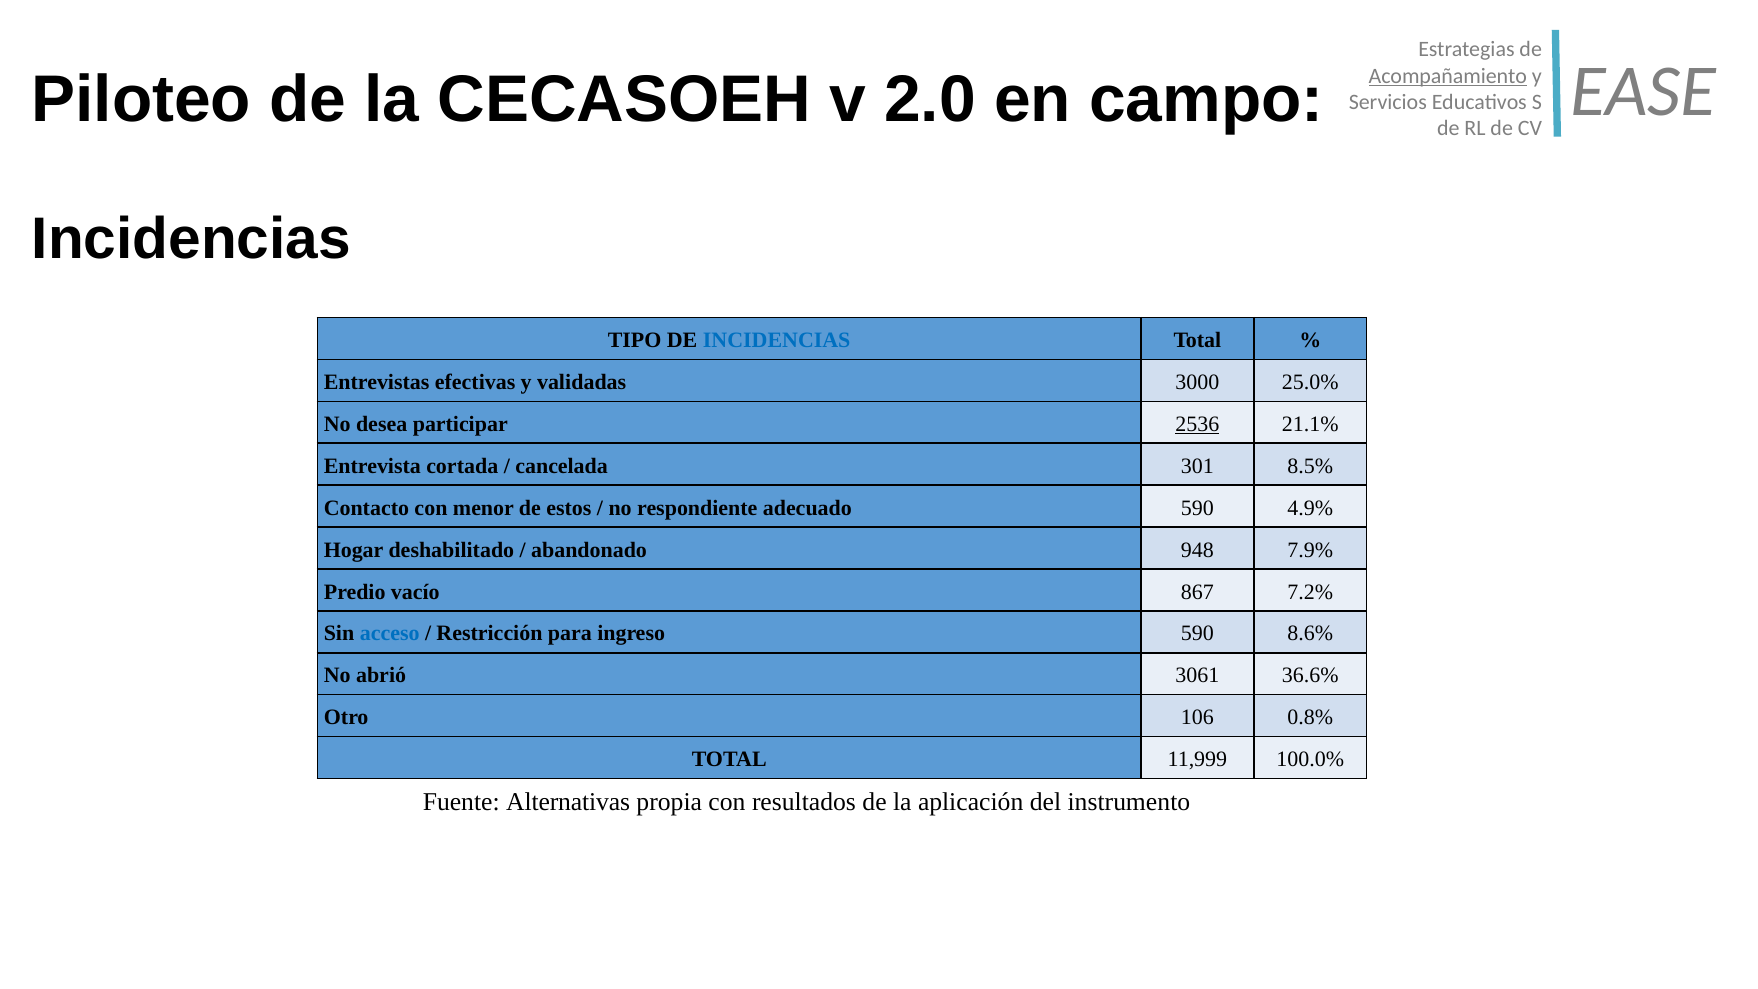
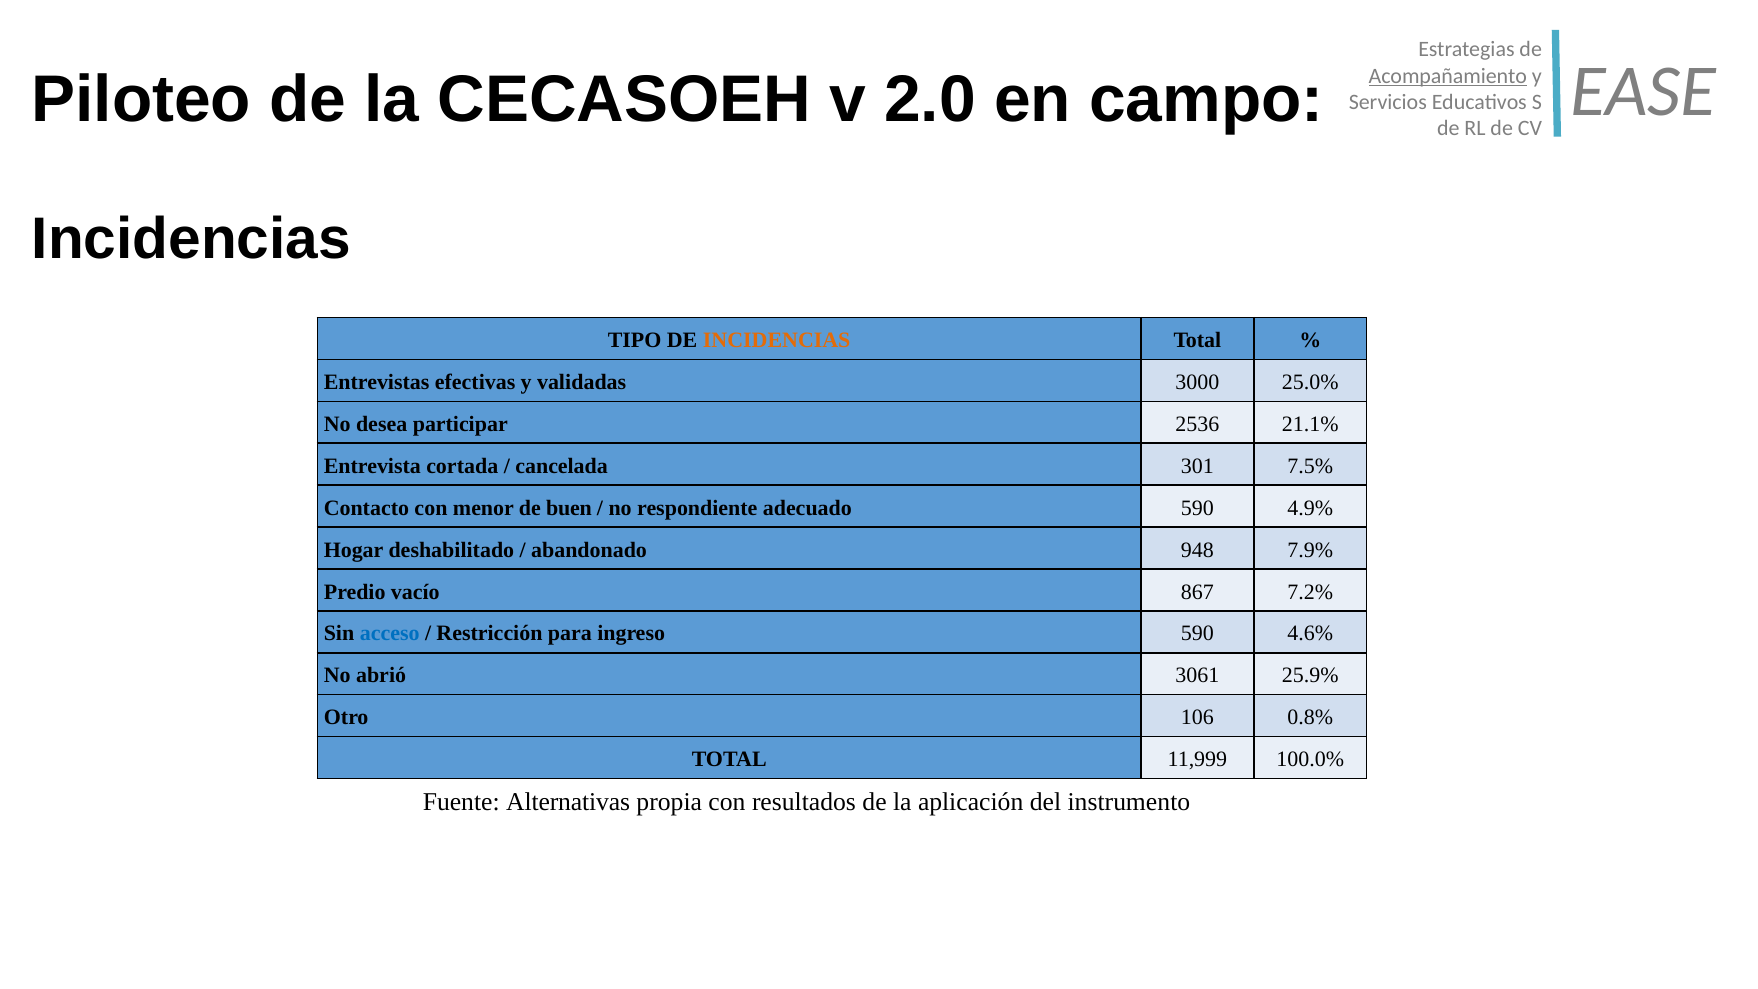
INCIDENCIAS at (777, 340) colour: blue -> orange
2536 underline: present -> none
8.5%: 8.5% -> 7.5%
estos: estos -> buen
8.6%: 8.6% -> 4.6%
36.6%: 36.6% -> 25.9%
